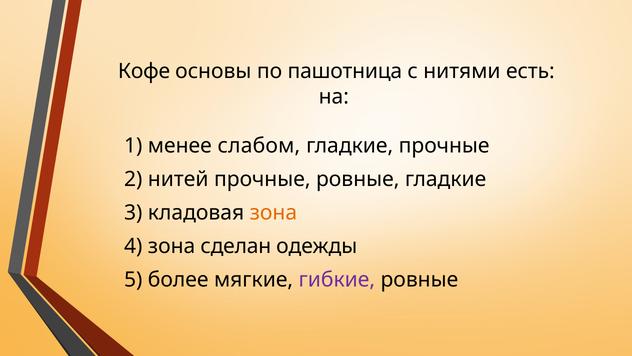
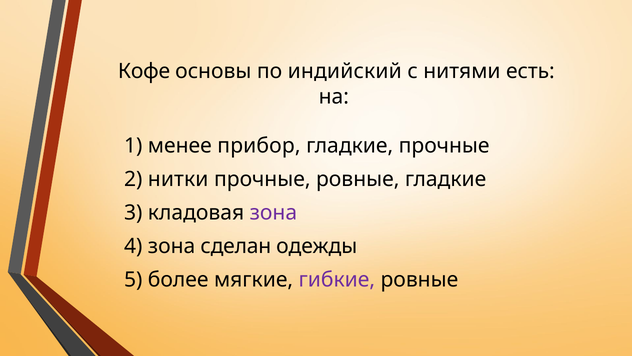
пашотница: пашотница -> индийский
слабом: слабом -> прибор
нитей: нитей -> нитки
зона at (273, 212) colour: orange -> purple
